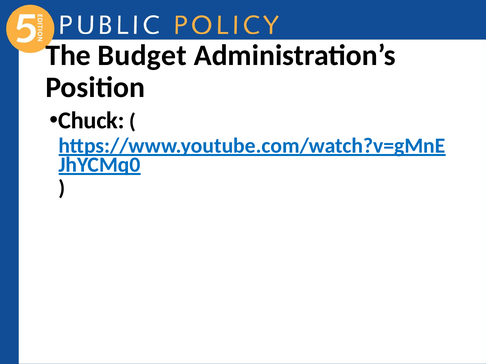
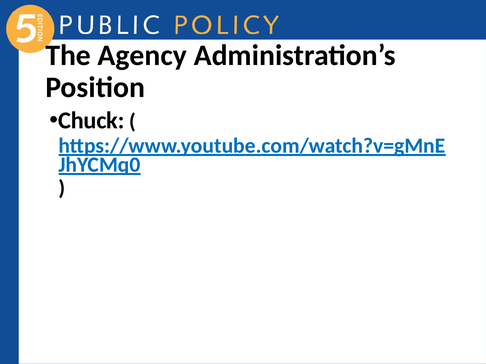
Budget: Budget -> Agency
